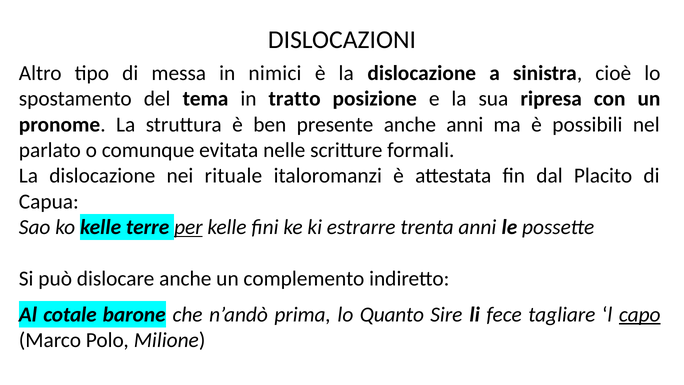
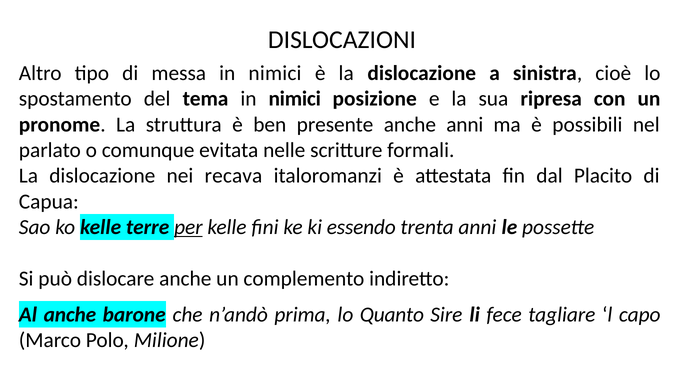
tema in tratto: tratto -> nimici
rituale: rituale -> recava
estrarre: estrarre -> essendo
Al cotale: cotale -> anche
capo underline: present -> none
